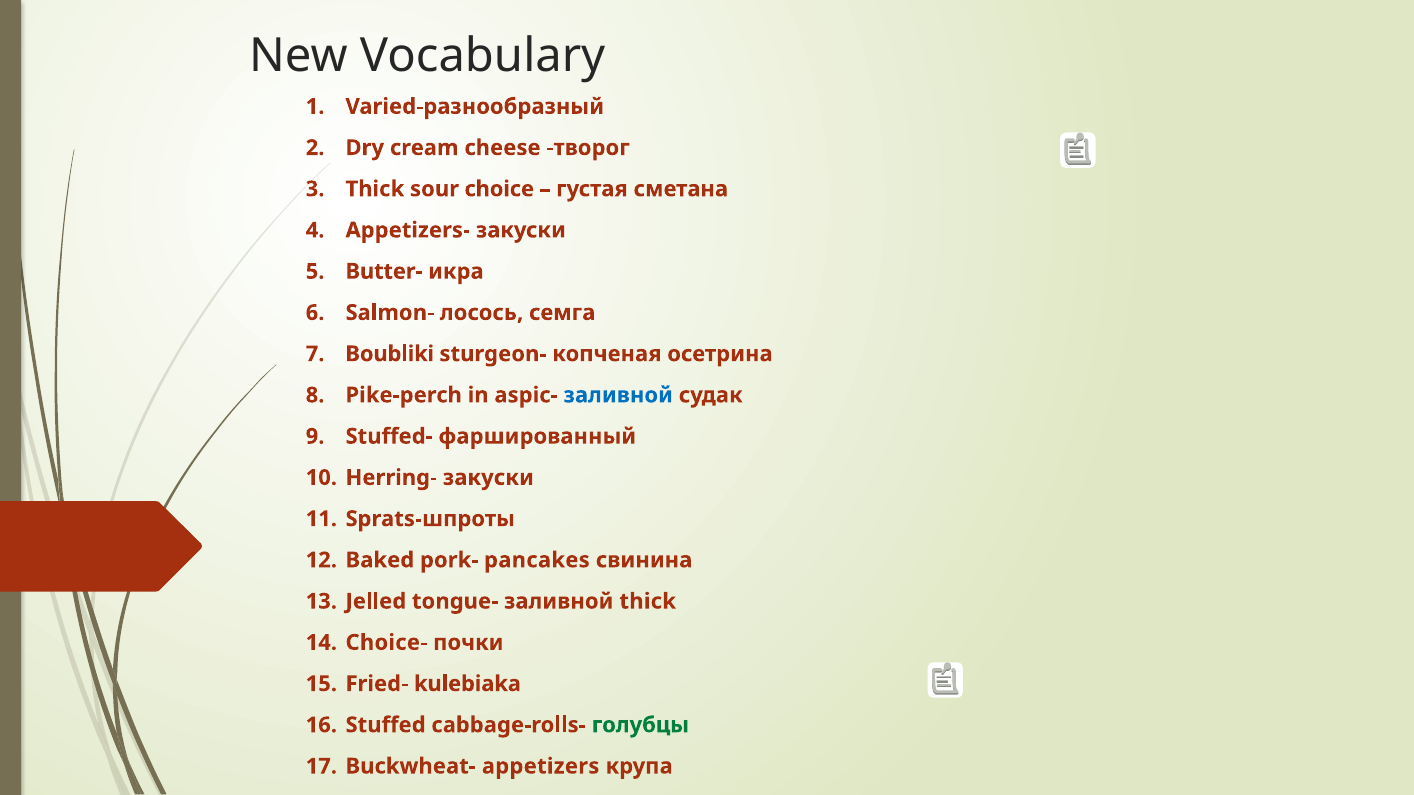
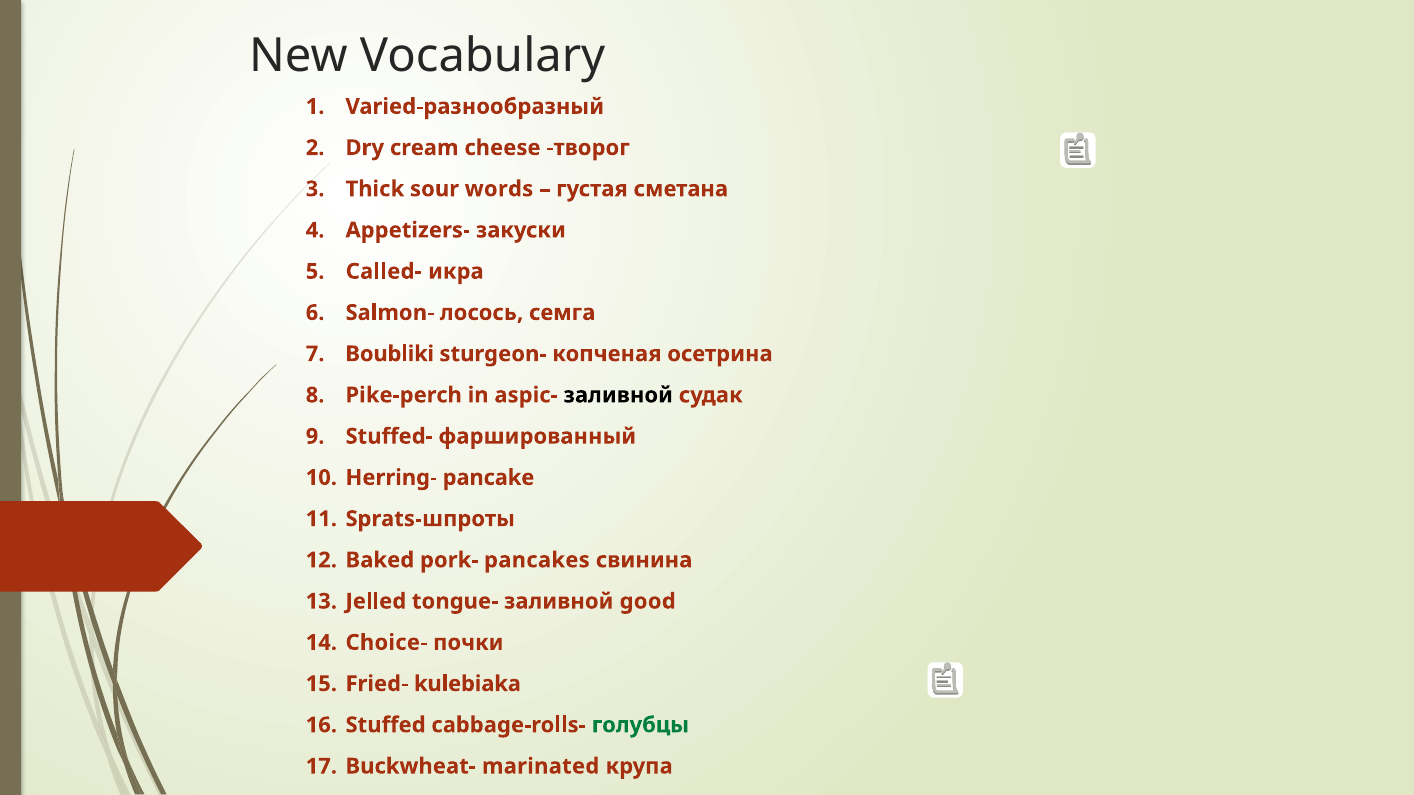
choice: choice -> words
Butter-: Butter- -> Called-
заливной at (618, 395) colour: blue -> black
Herring- закуски: закуски -> pancake
заливной thick: thick -> good
appetizers: appetizers -> marinated
